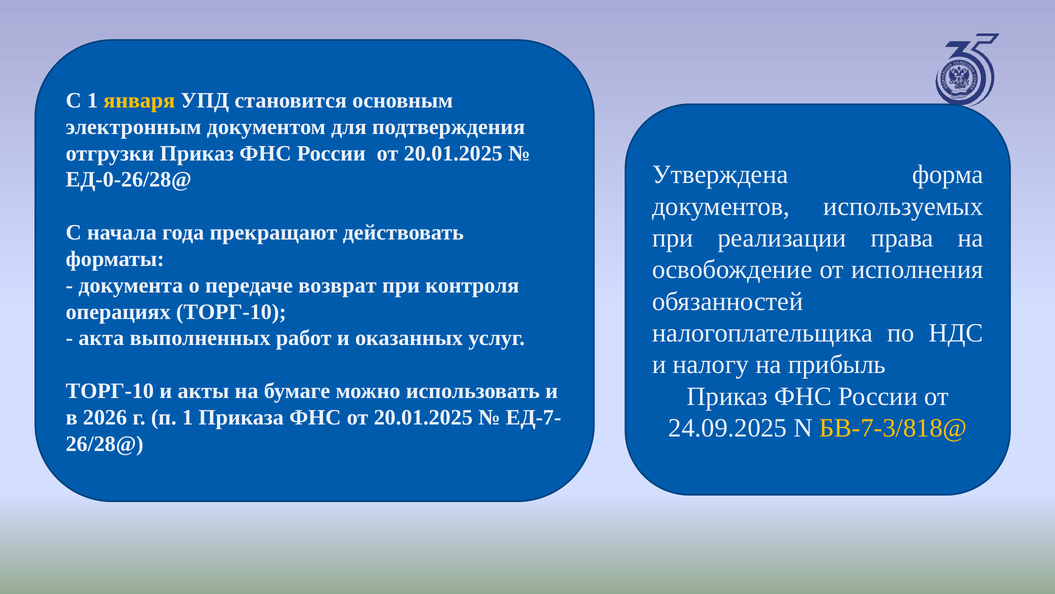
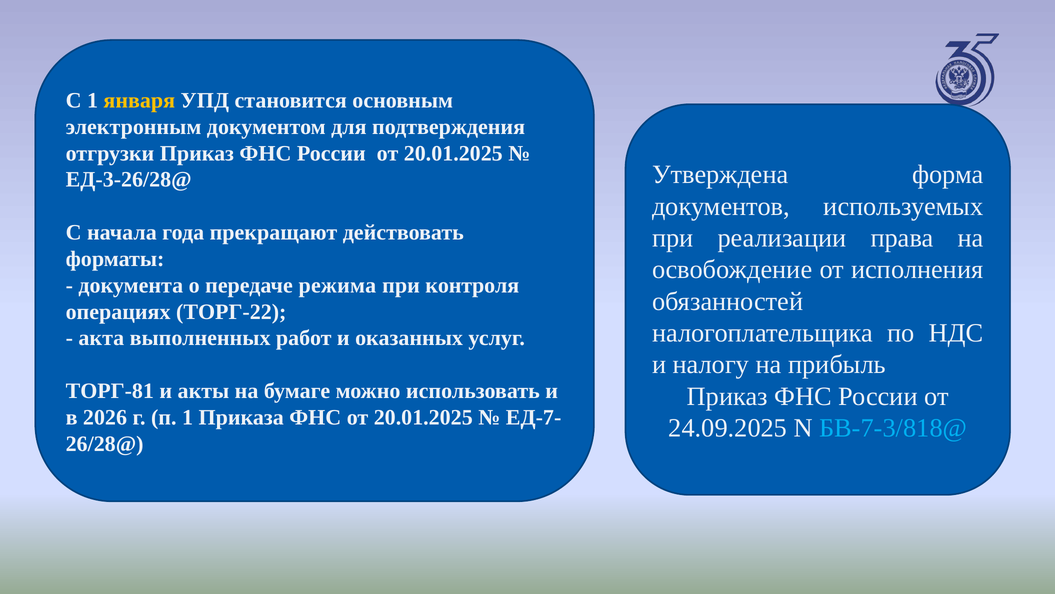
ЕД-0-26/28@: ЕД-0-26/28@ -> ЕД-3-26/28@
возврат: возврат -> режима
операциях ТОРГ-10: ТОРГ-10 -> ТОРГ-22
ТОРГ-10 at (110, 391): ТОРГ-10 -> ТОРГ-81
БВ-7-3/818@ colour: yellow -> light blue
